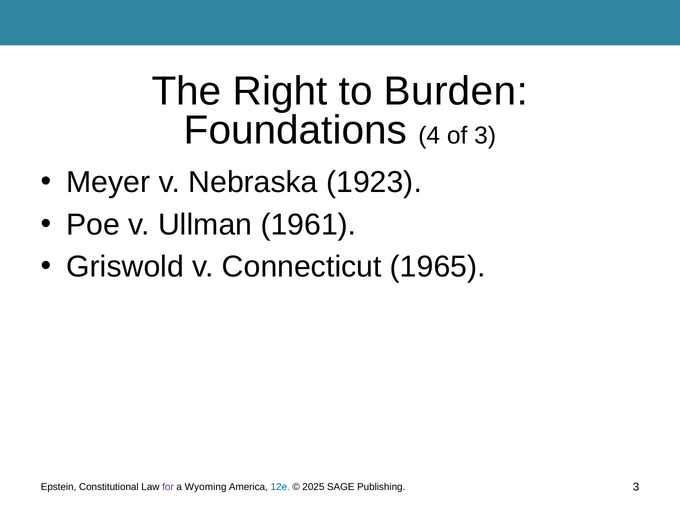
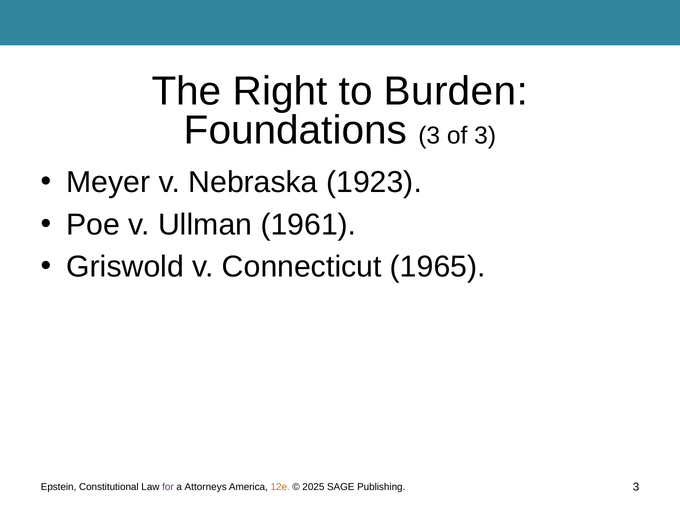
Foundations 4: 4 -> 3
Wyoming: Wyoming -> Attorneys
12e colour: blue -> orange
